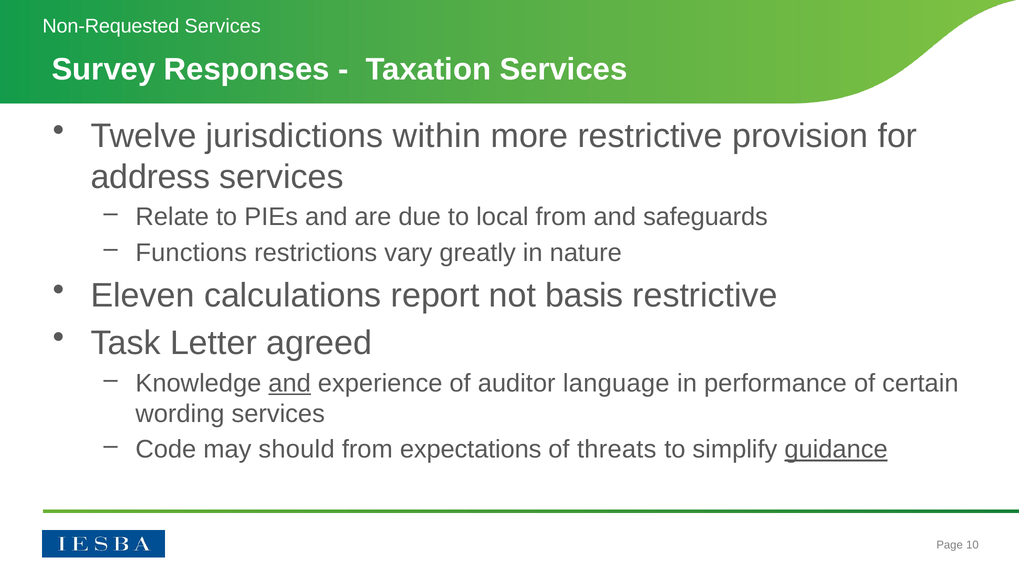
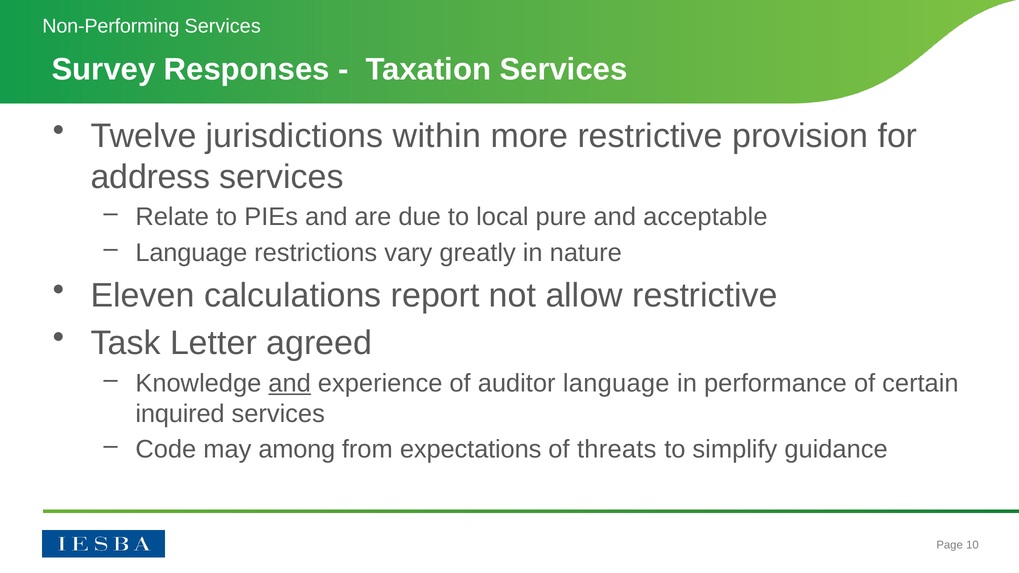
Non-Requested: Non-Requested -> Non-Performing
local from: from -> pure
safeguards: safeguards -> acceptable
Functions at (191, 253): Functions -> Language
basis: basis -> allow
wording: wording -> inquired
should: should -> among
guidance underline: present -> none
